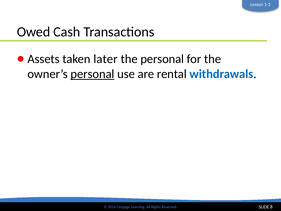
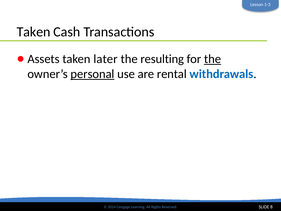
Owed at (34, 32): Owed -> Taken
the personal: personal -> resulting
the at (213, 59) underline: none -> present
